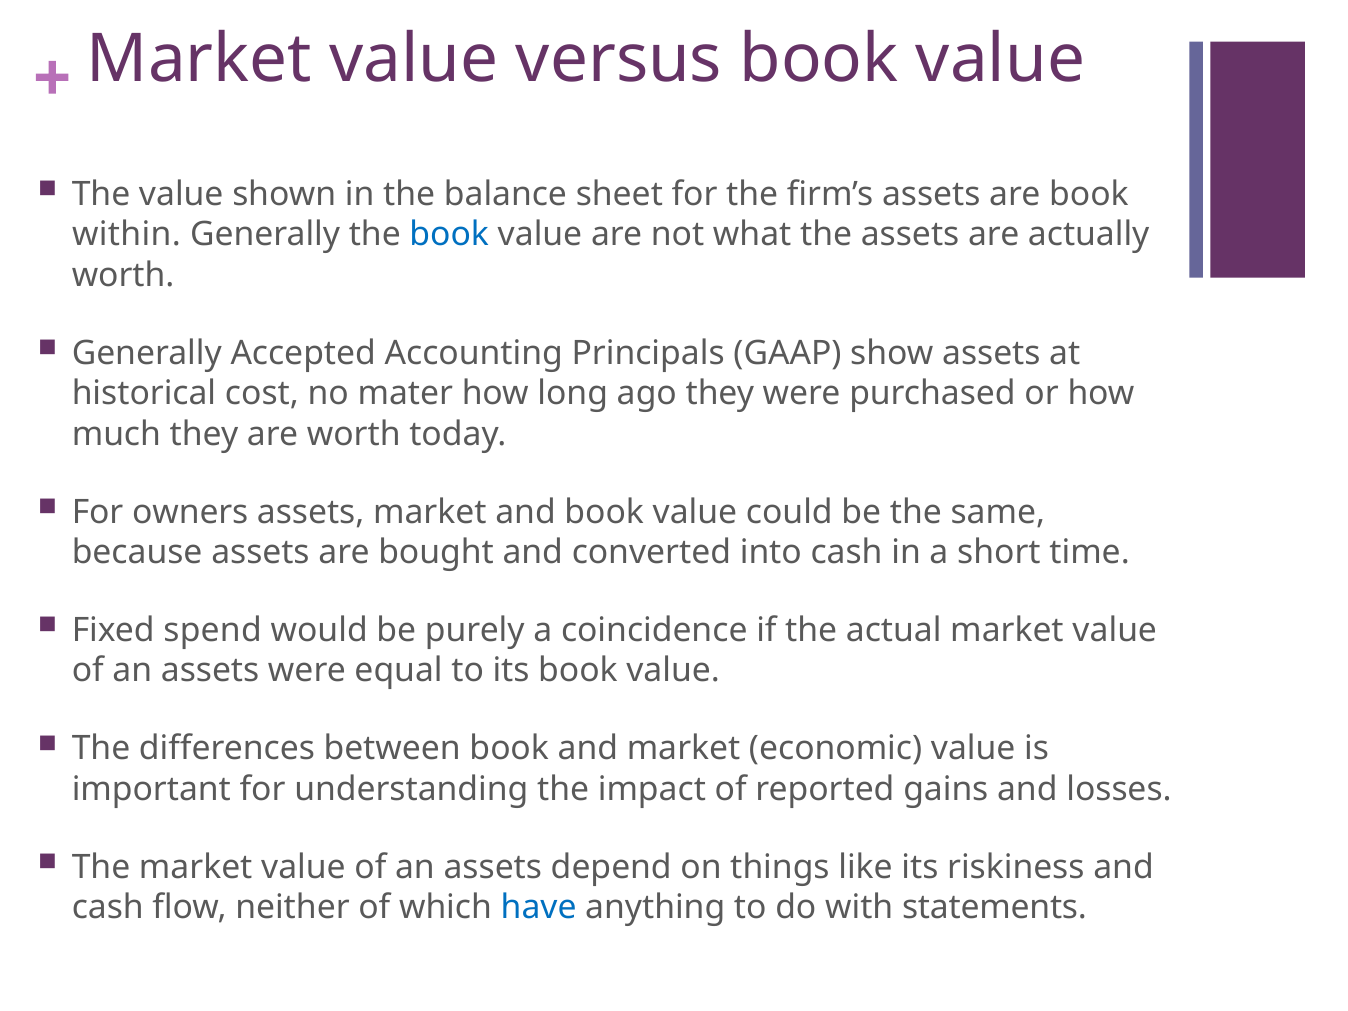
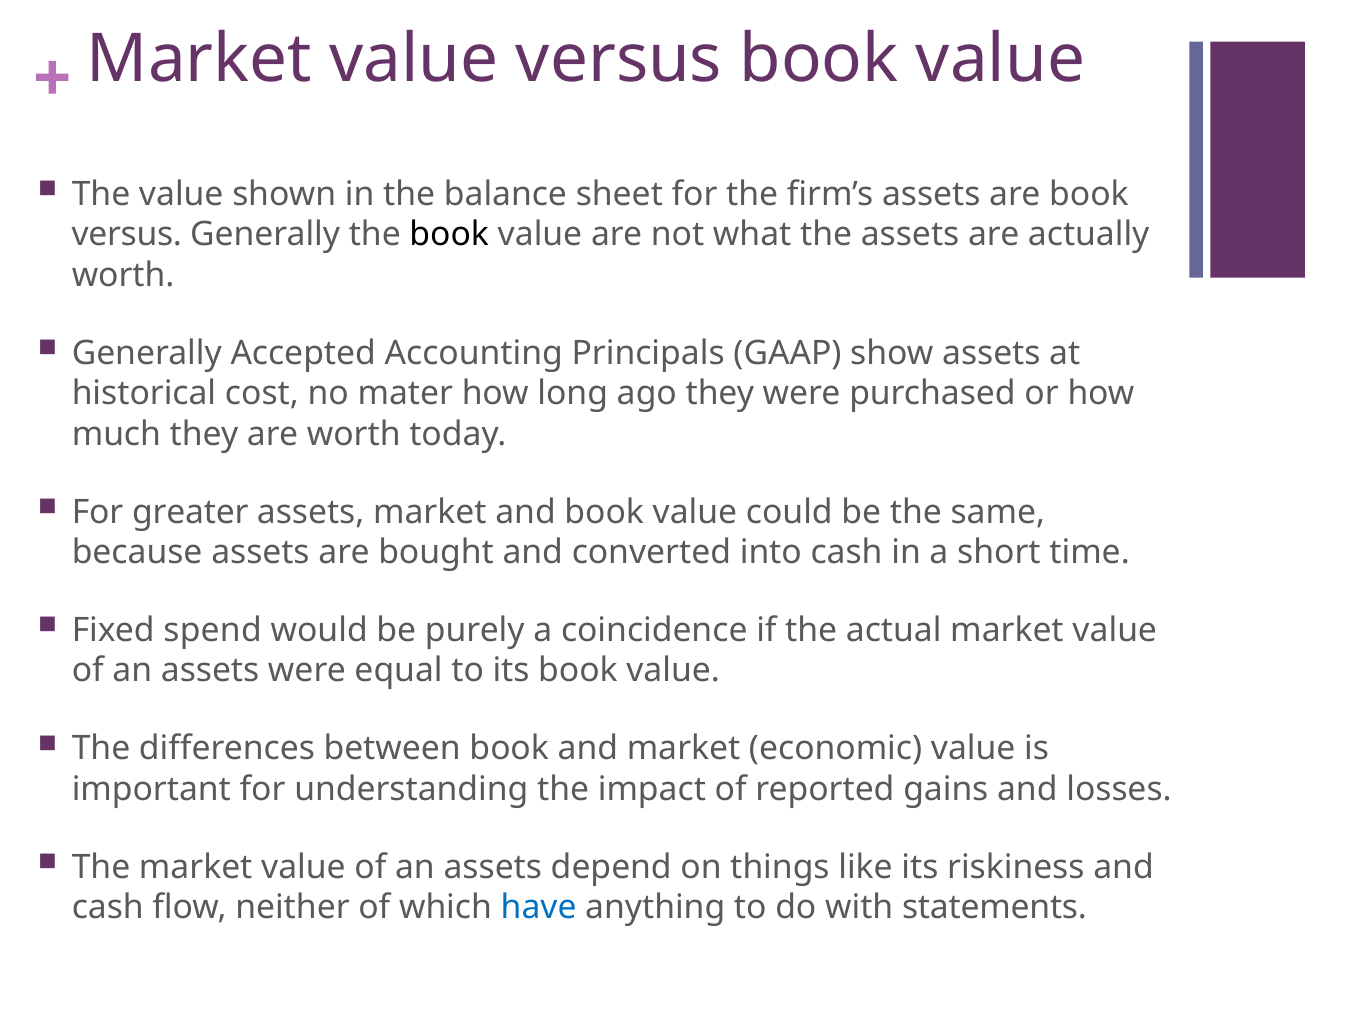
within at (126, 235): within -> versus
book at (449, 235) colour: blue -> black
owners: owners -> greater
